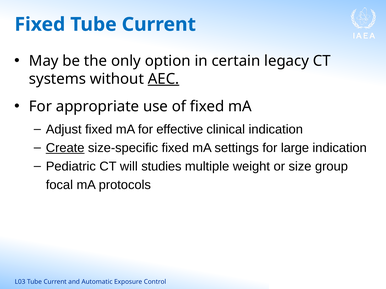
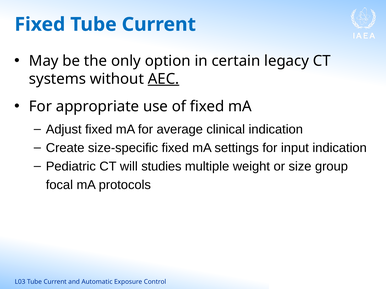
effective: effective -> average
Create underline: present -> none
large: large -> input
